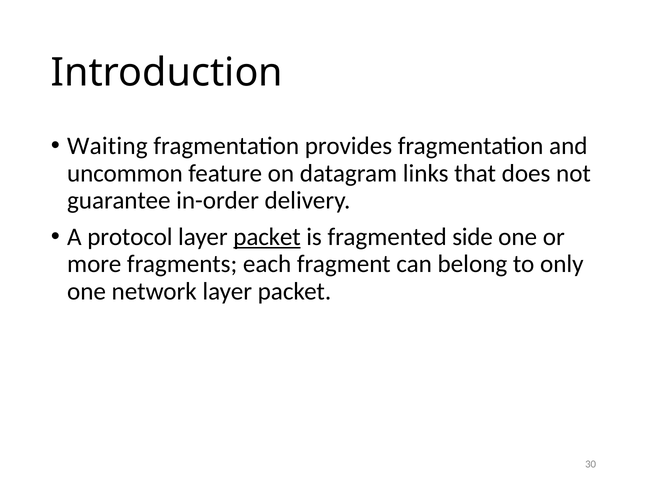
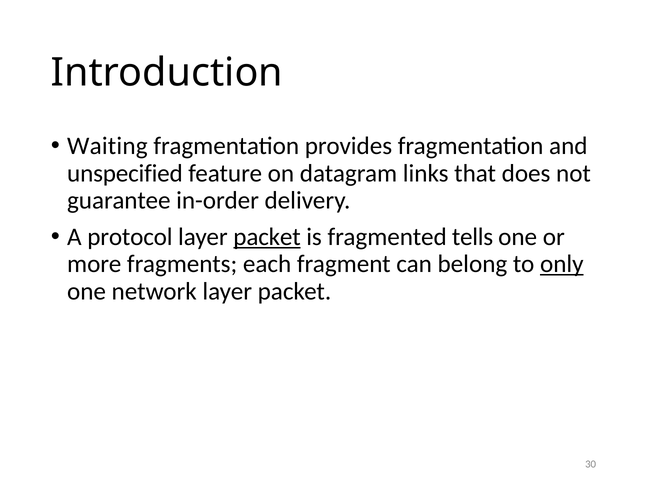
uncommon: uncommon -> unspecified
side: side -> tells
only underline: none -> present
